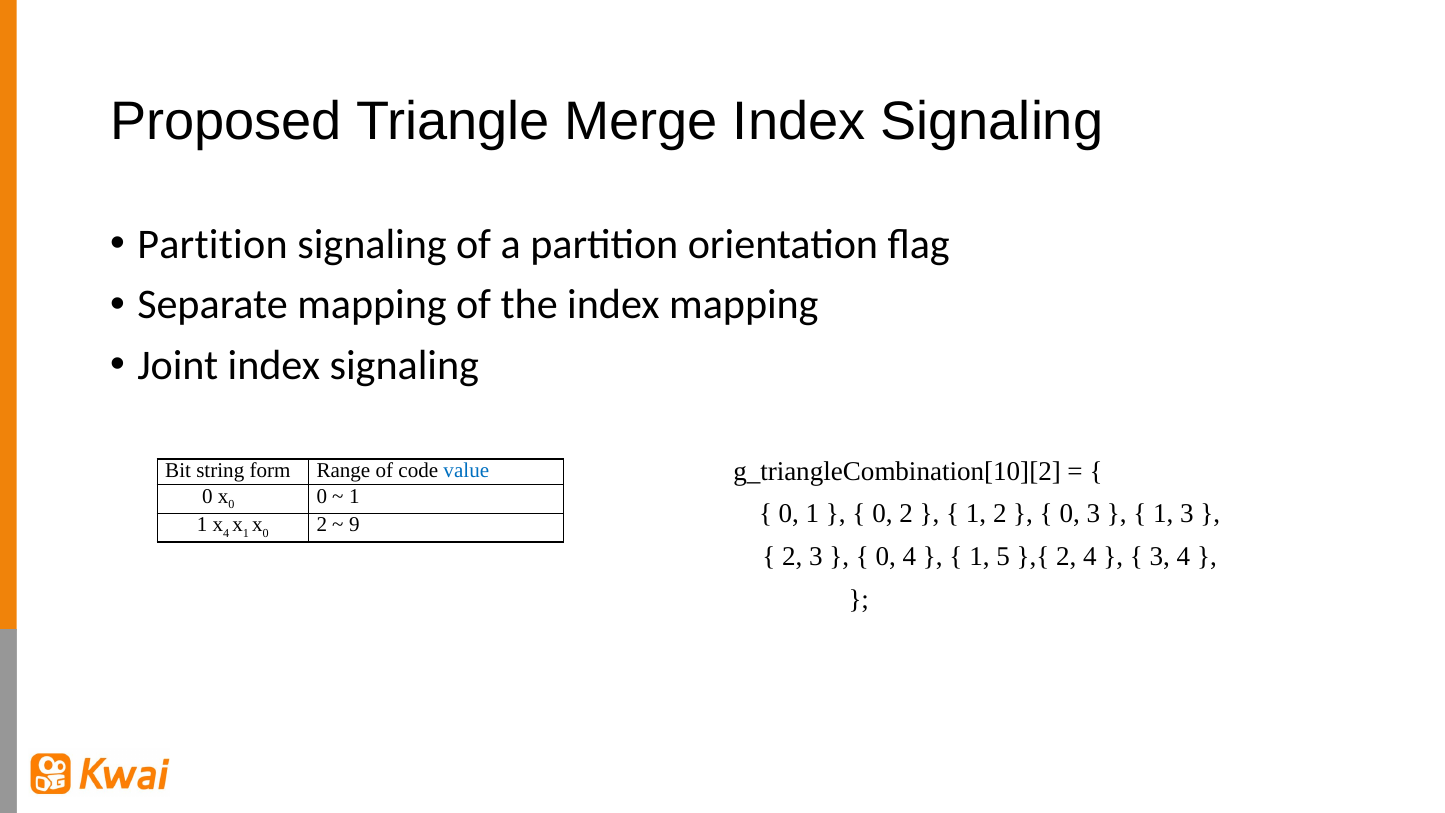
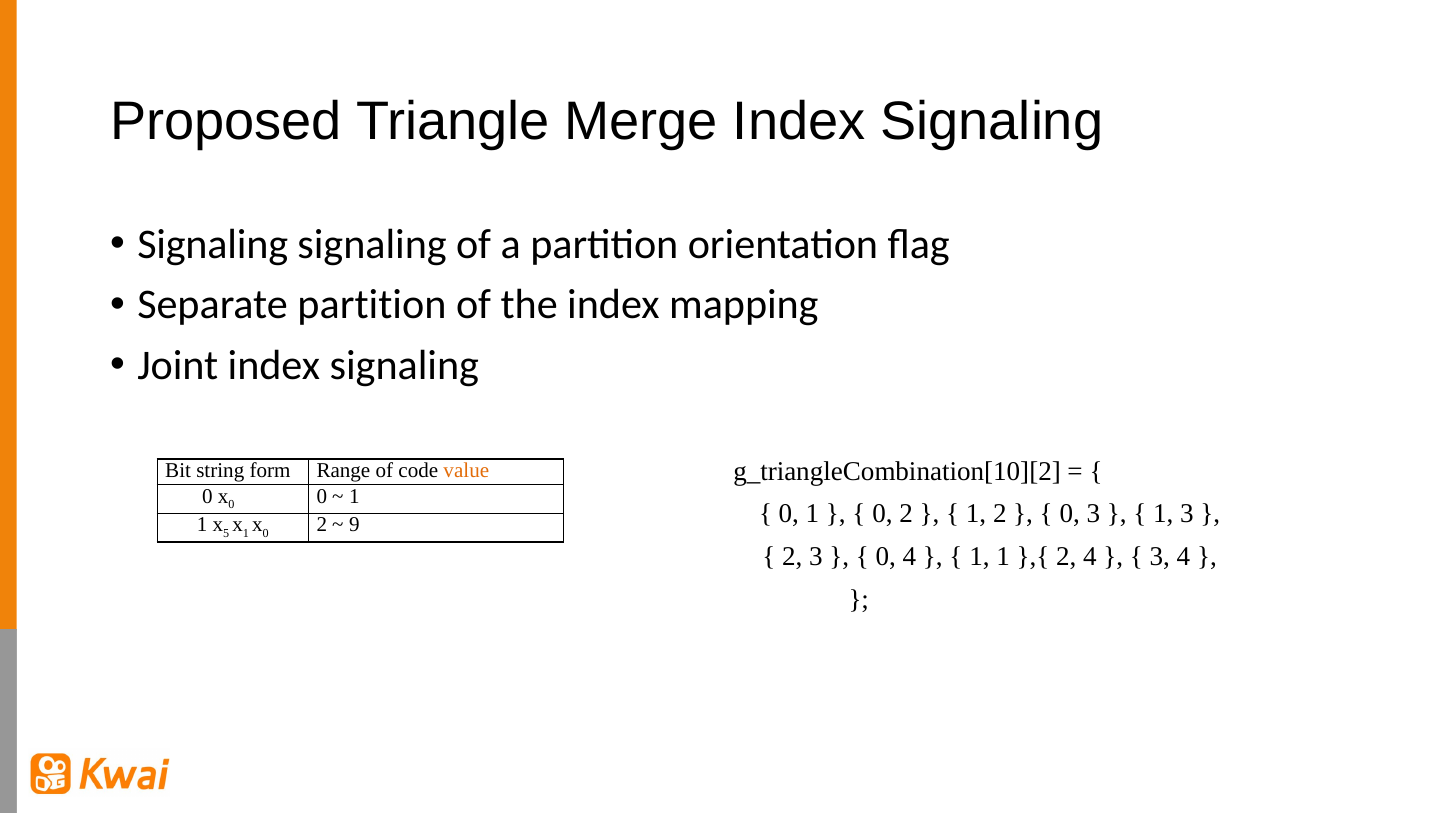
Partition at (212, 244): Partition -> Signaling
Separate mapping: mapping -> partition
value colour: blue -> orange
4 at (226, 533): 4 -> 5
5 at (1003, 557): 5 -> 1
